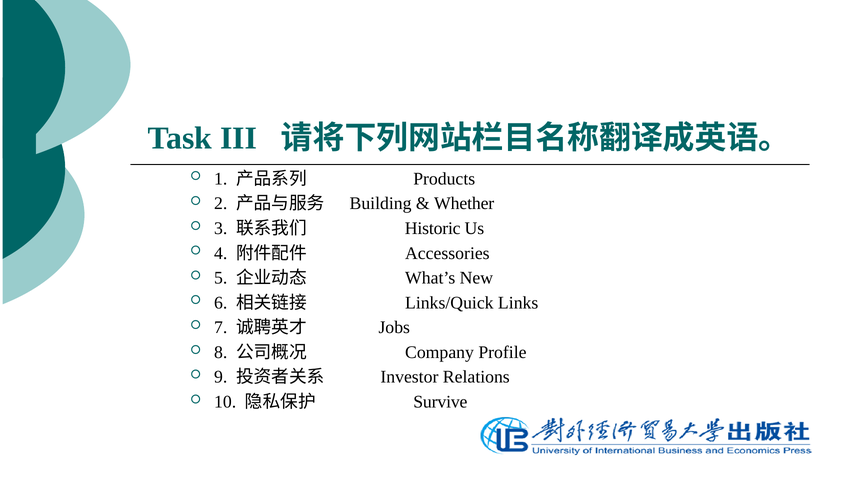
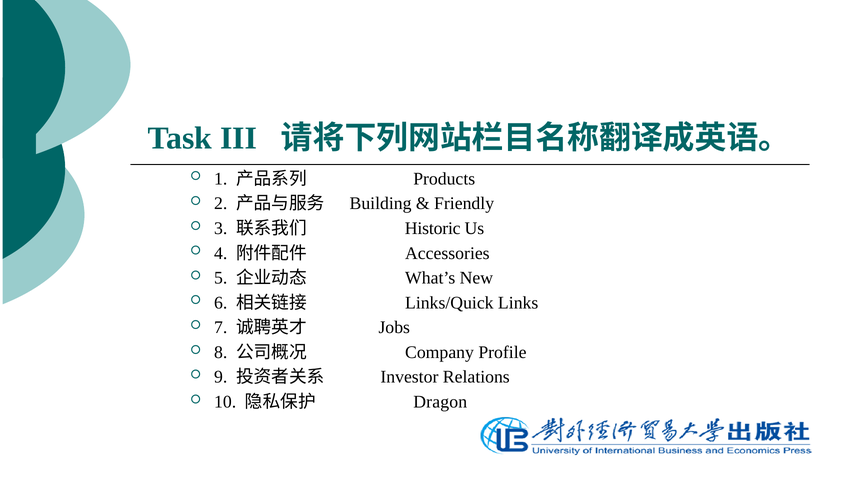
Whether: Whether -> Friendly
Survive: Survive -> Dragon
